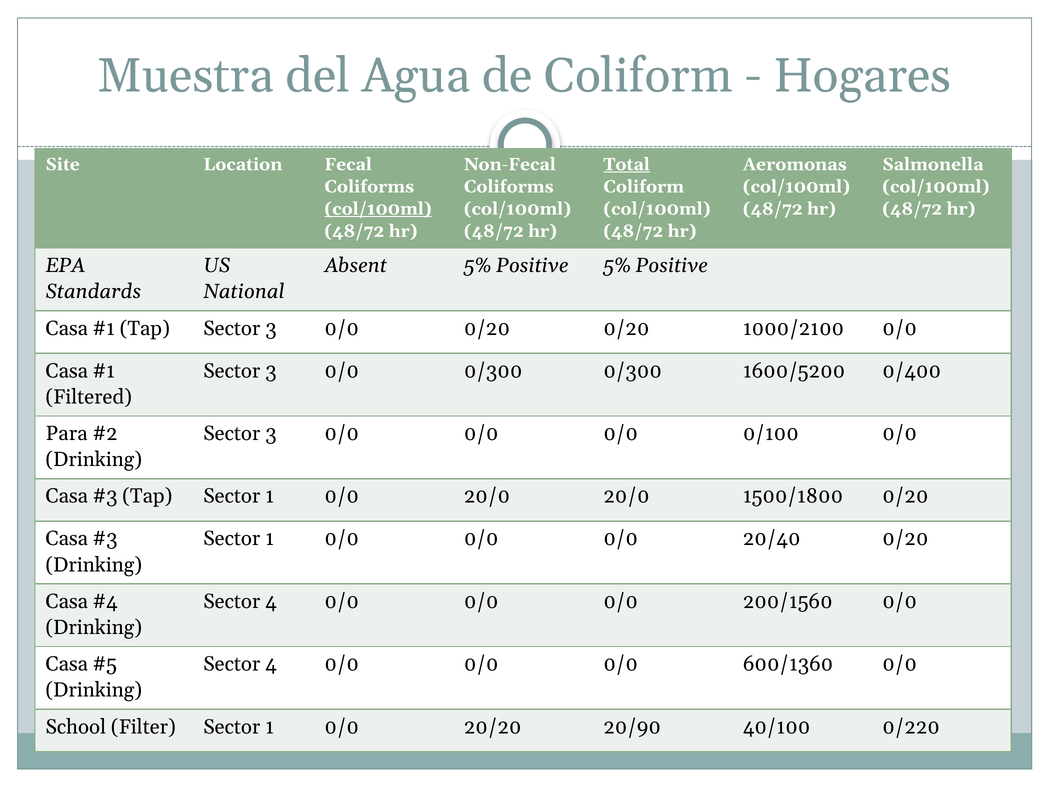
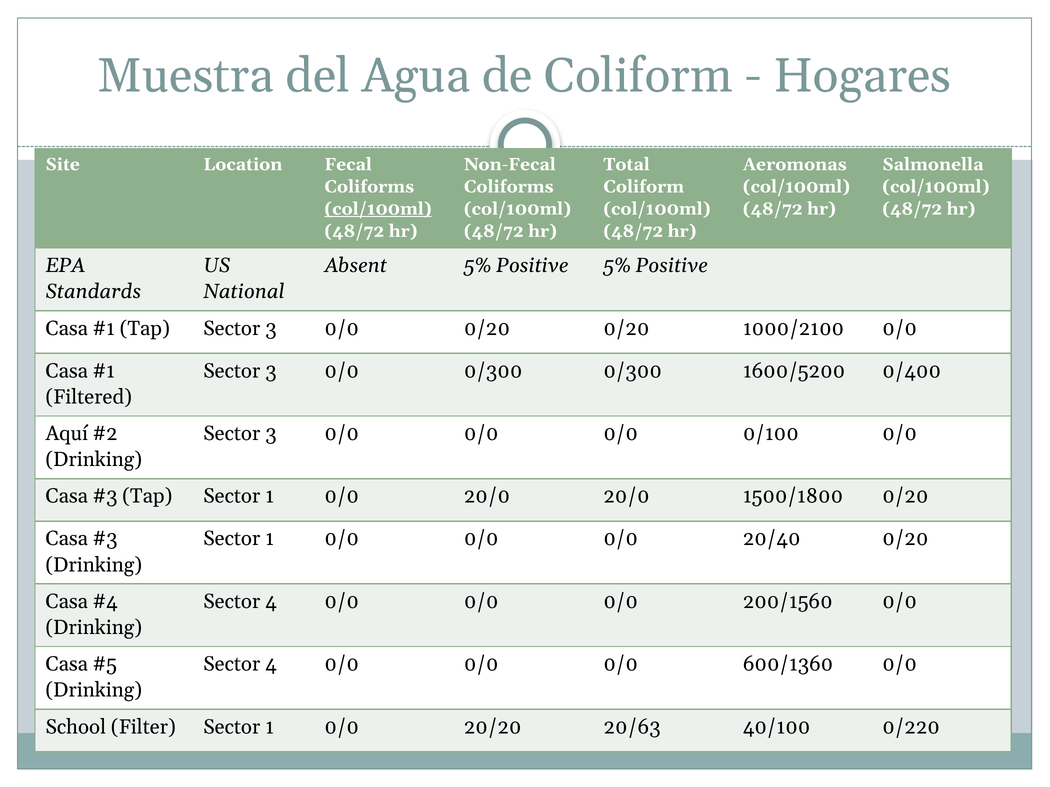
Total underline: present -> none
Para: Para -> Aquí
20/90: 20/90 -> 20/63
